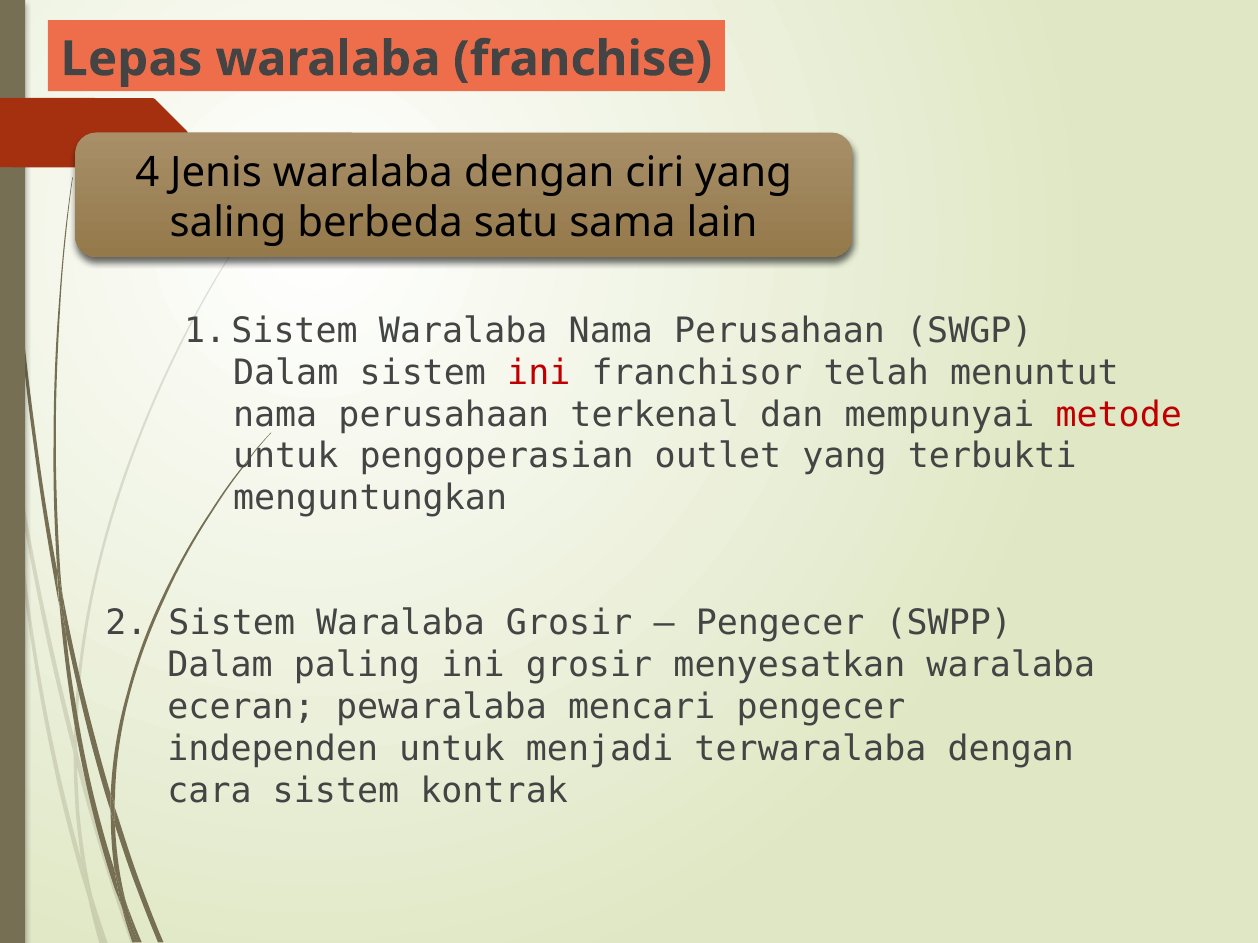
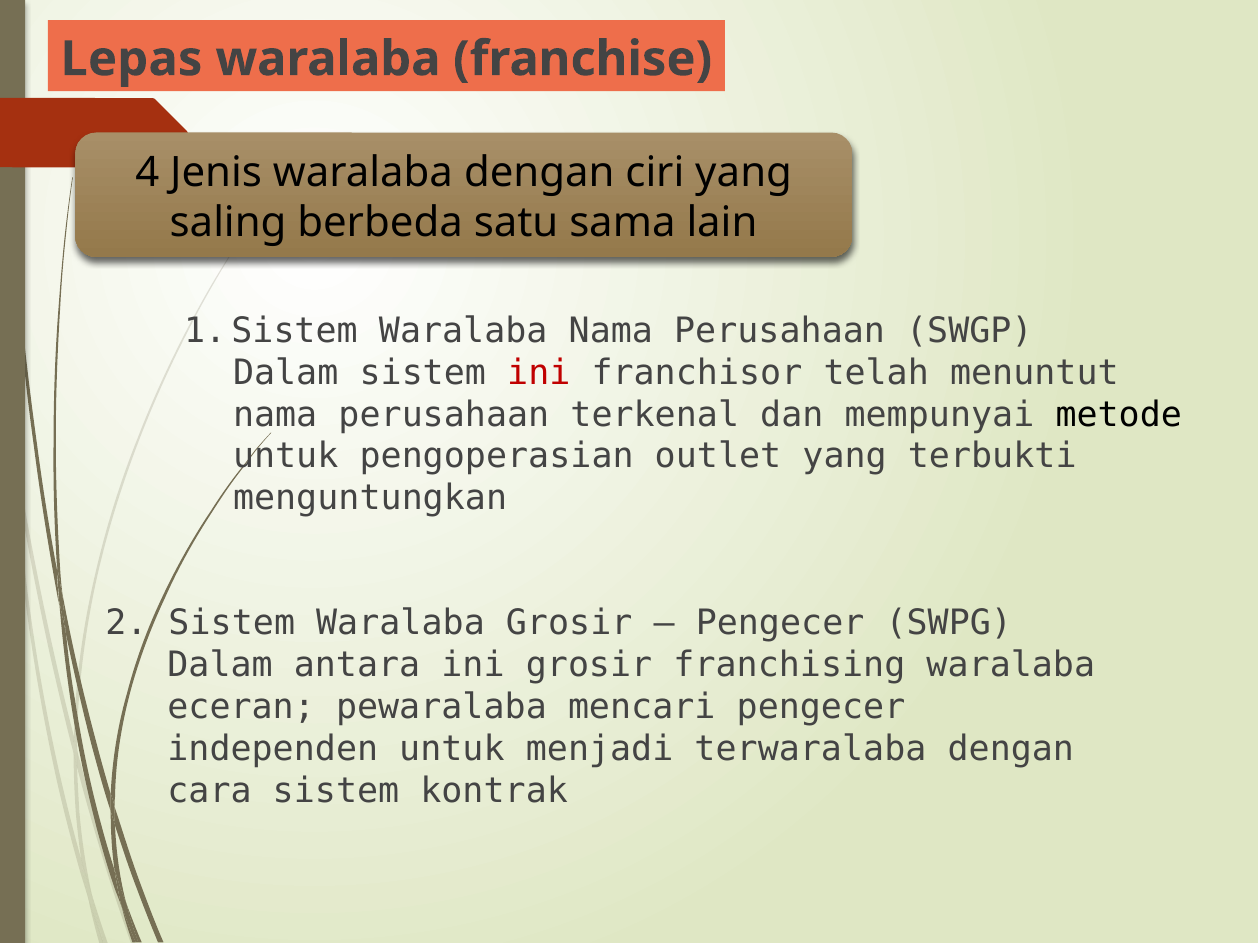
metode colour: red -> black
SWPP: SWPP -> SWPG
paling: paling -> antara
menyesatkan: menyesatkan -> franchising
